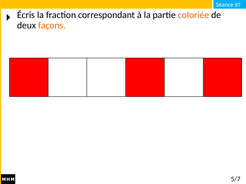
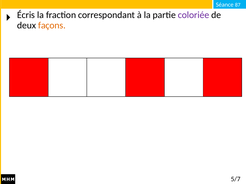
coloriée colour: orange -> purple
